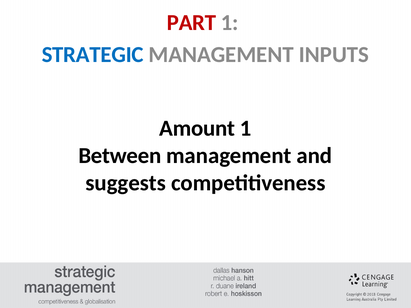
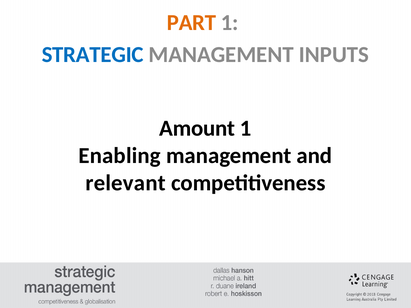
PART colour: red -> orange
Between: Between -> Enabling
suggests: suggests -> relevant
